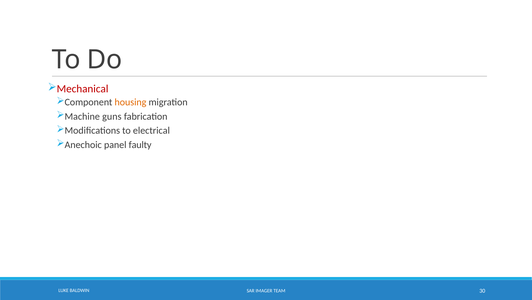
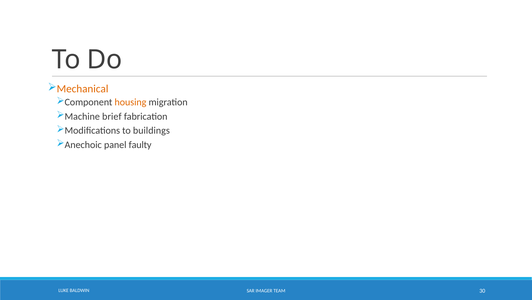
Mechanical colour: red -> orange
guns: guns -> brief
electrical: electrical -> buildings
